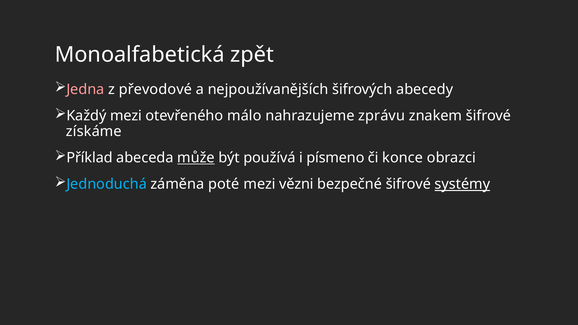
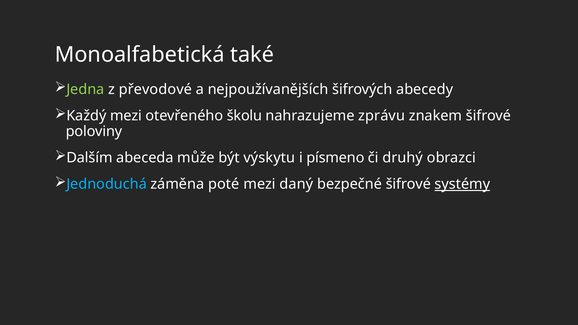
zpět: zpět -> také
Jedna colour: pink -> light green
málo: málo -> školu
získáme: získáme -> poloviny
Příklad: Příklad -> Dalším
může underline: present -> none
používá: používá -> výskytu
konce: konce -> druhý
vězni: vězni -> daný
